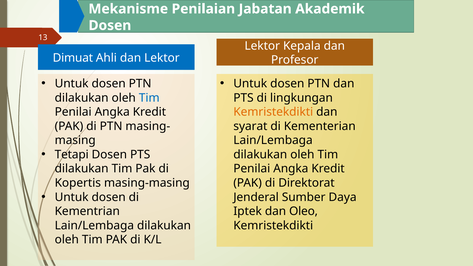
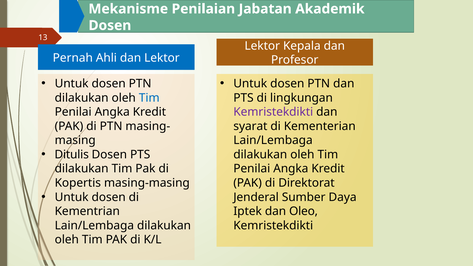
Dimuat: Dimuat -> Pernah
Kemristekdikti at (273, 112) colour: orange -> purple
Tetapi: Tetapi -> Ditulis
